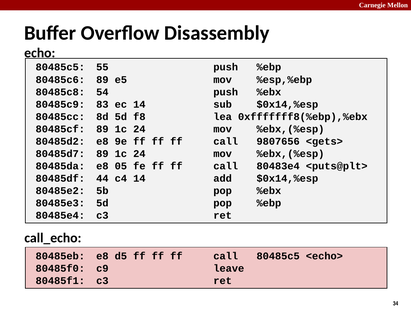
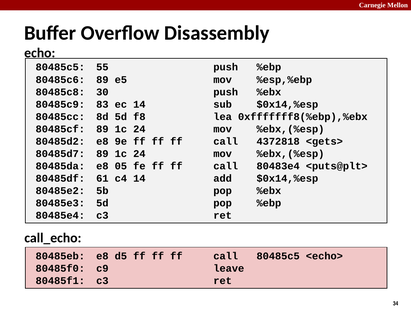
54: 54 -> 30
9807656: 9807656 -> 4372818
44: 44 -> 61
